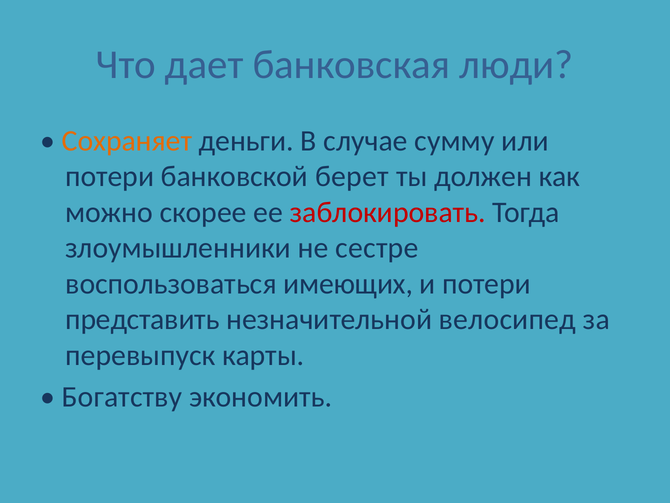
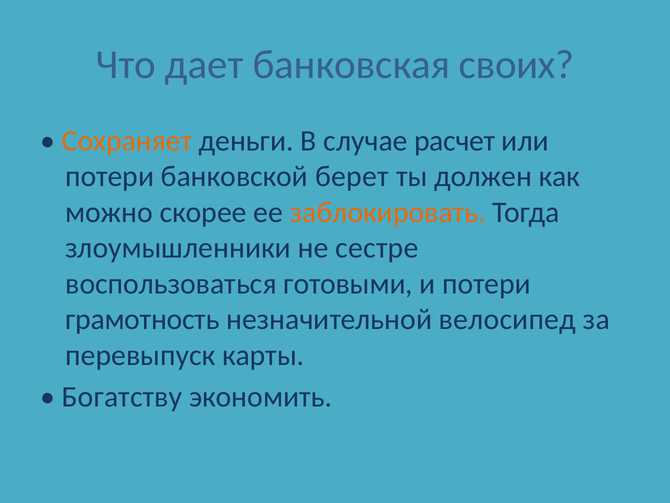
люди: люди -> своих
сумму: сумму -> расчет
заблокировать colour: red -> orange
имеющих: имеющих -> готовыми
представить: представить -> грамотность
